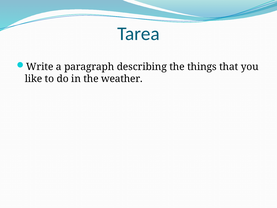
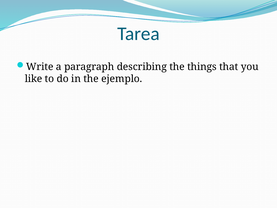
weather: weather -> ejemplo
